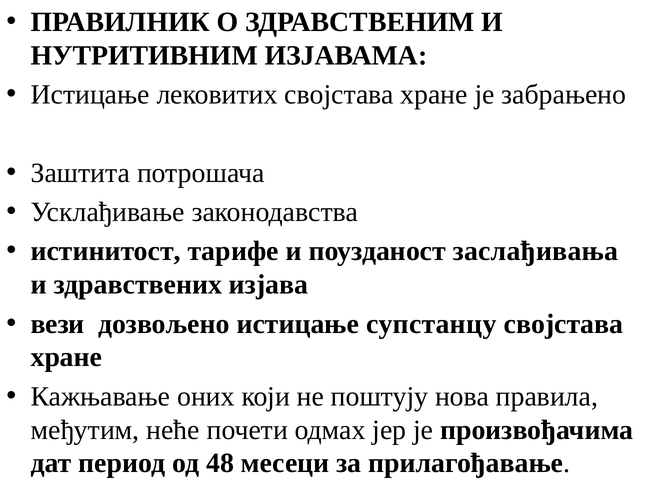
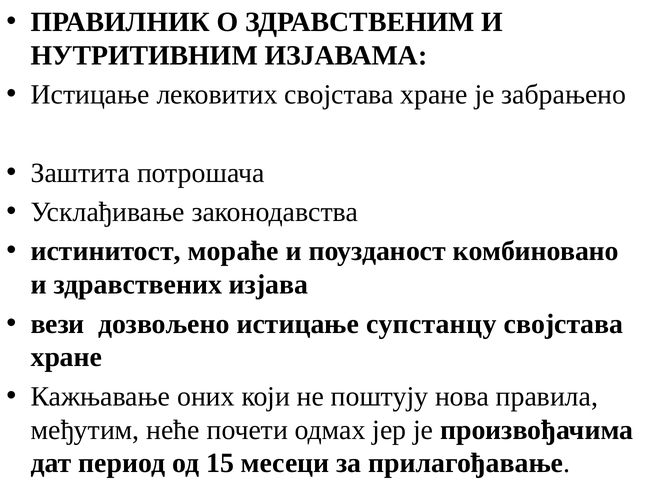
тарифе: тарифе -> мораће
заслађивања: заслађивања -> комбиновано
48: 48 -> 15
